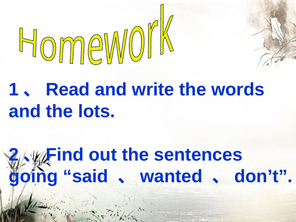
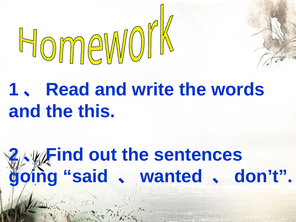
lots: lots -> this
